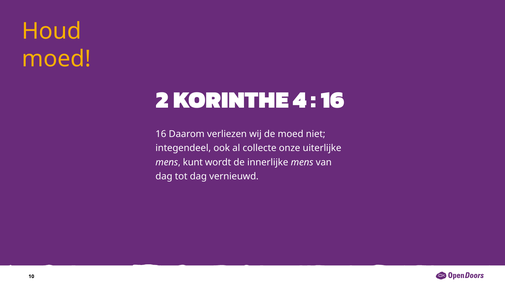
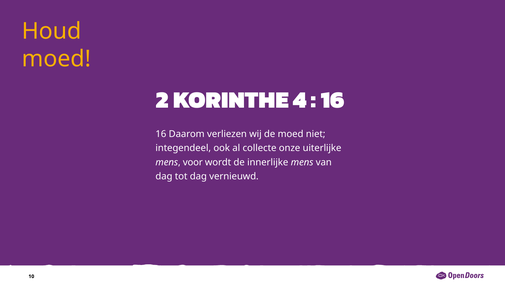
kunt: kunt -> voor
